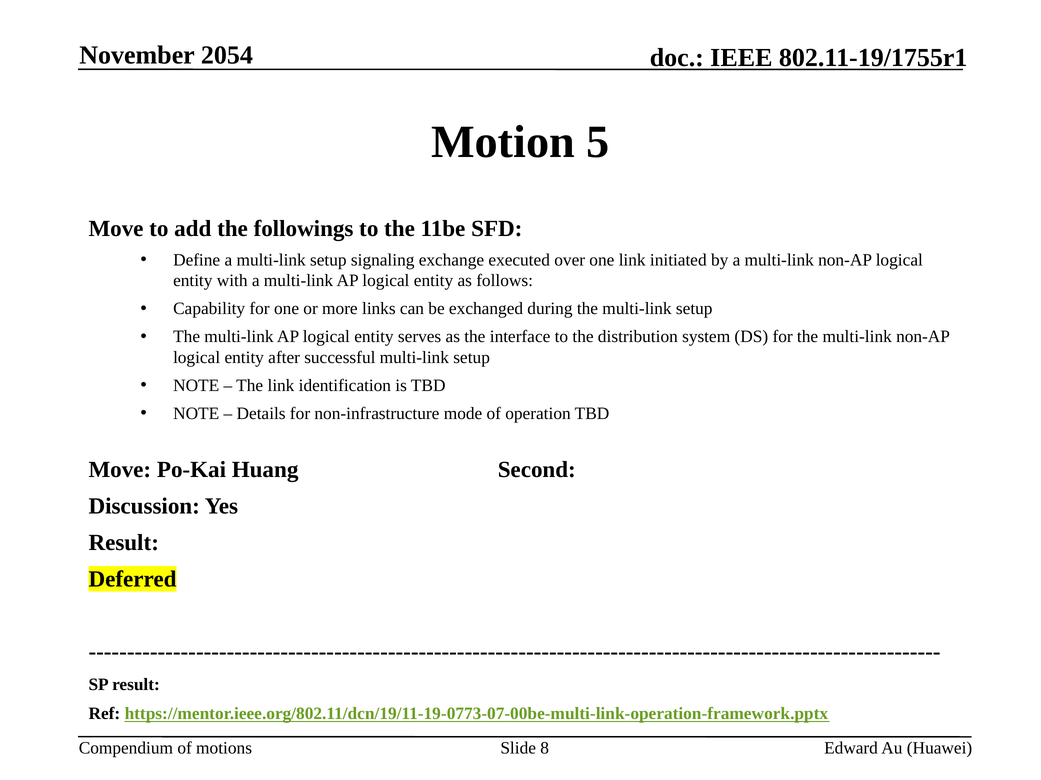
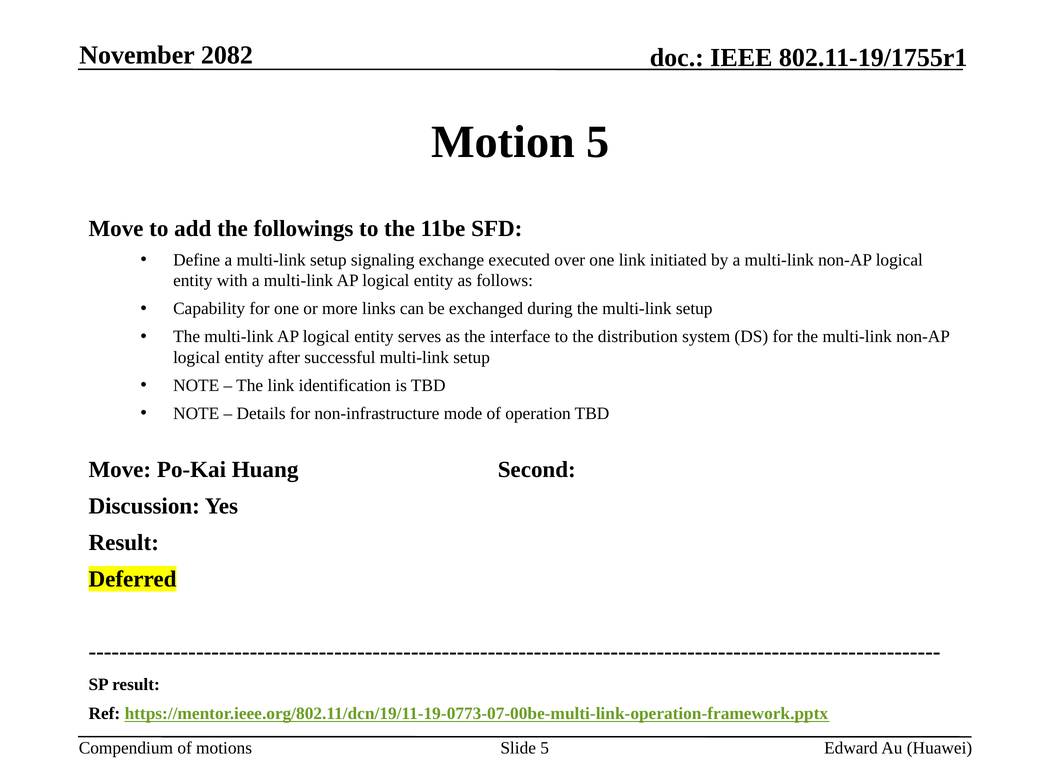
2054: 2054 -> 2082
Slide 8: 8 -> 5
